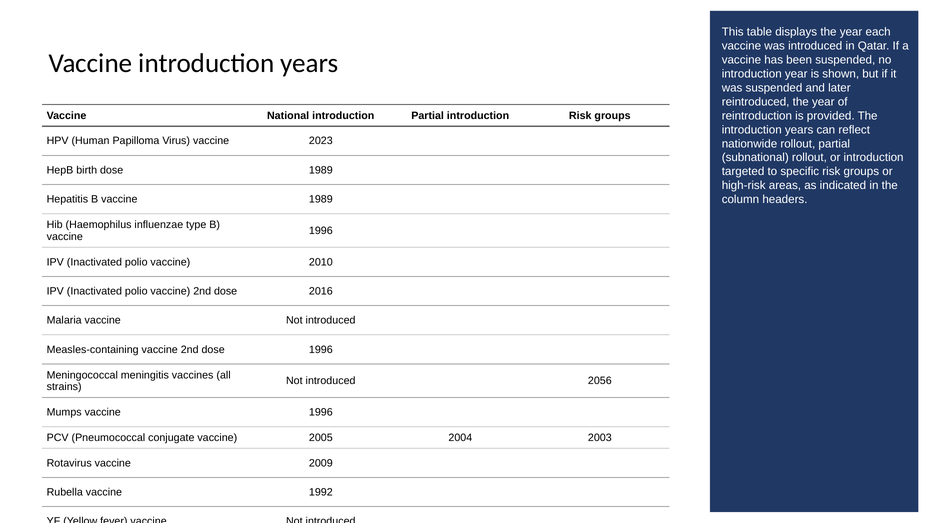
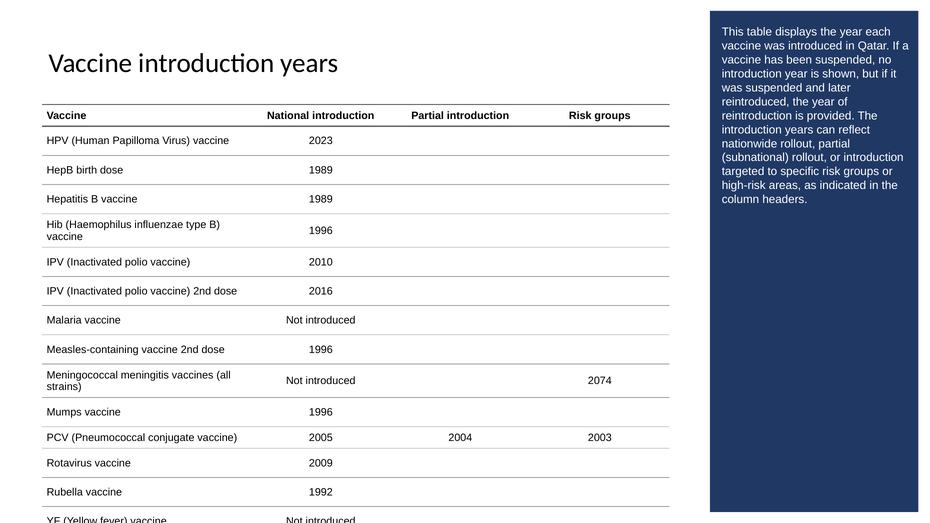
2056: 2056 -> 2074
